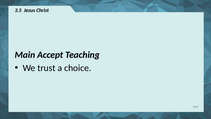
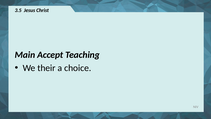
trust: trust -> their
